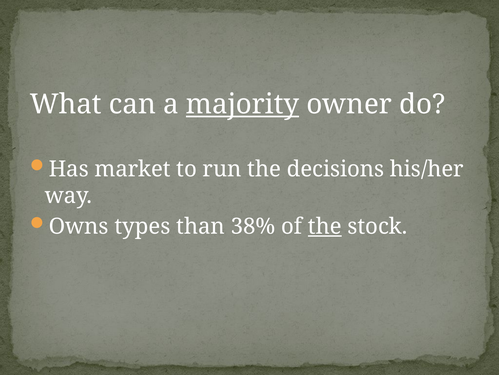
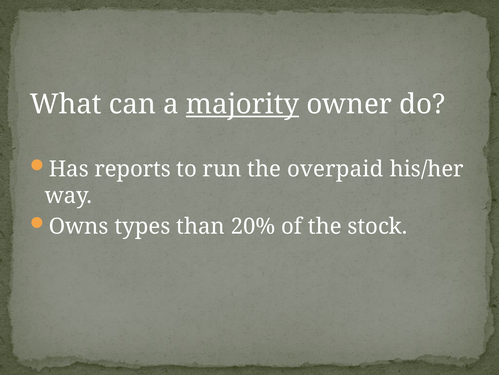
market: market -> reports
decisions: decisions -> overpaid
38%: 38% -> 20%
the at (325, 226) underline: present -> none
